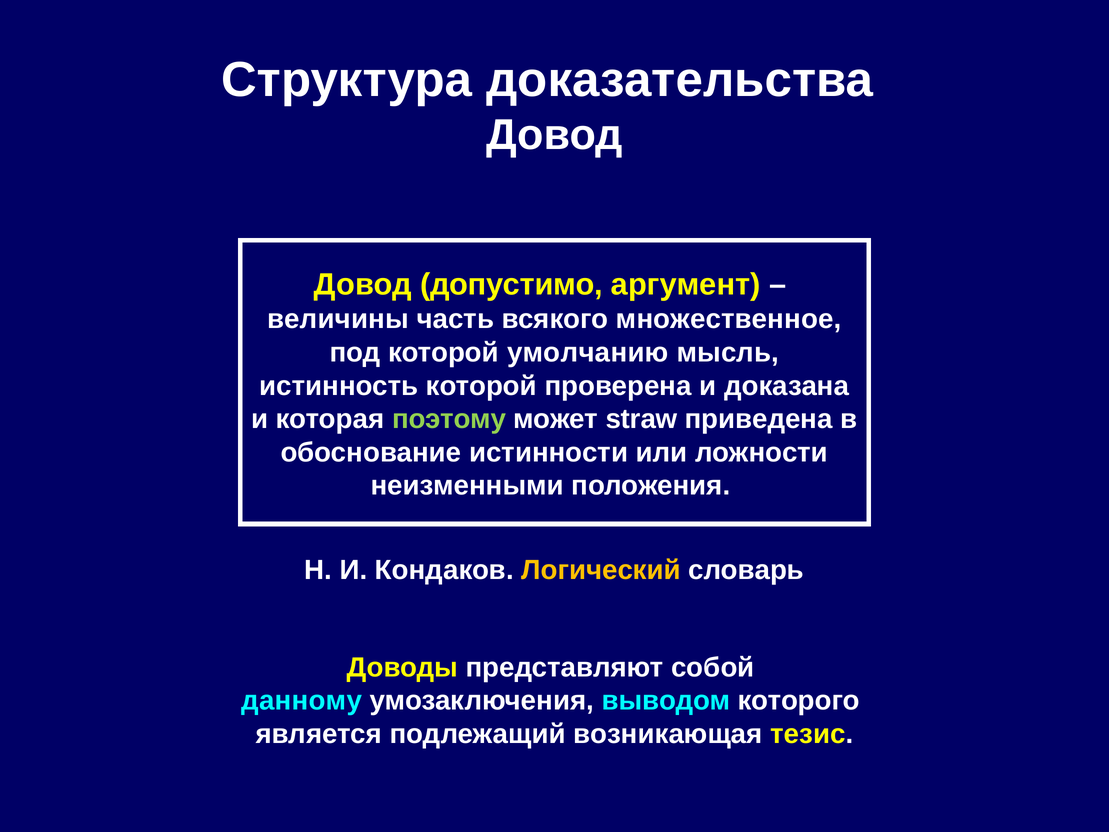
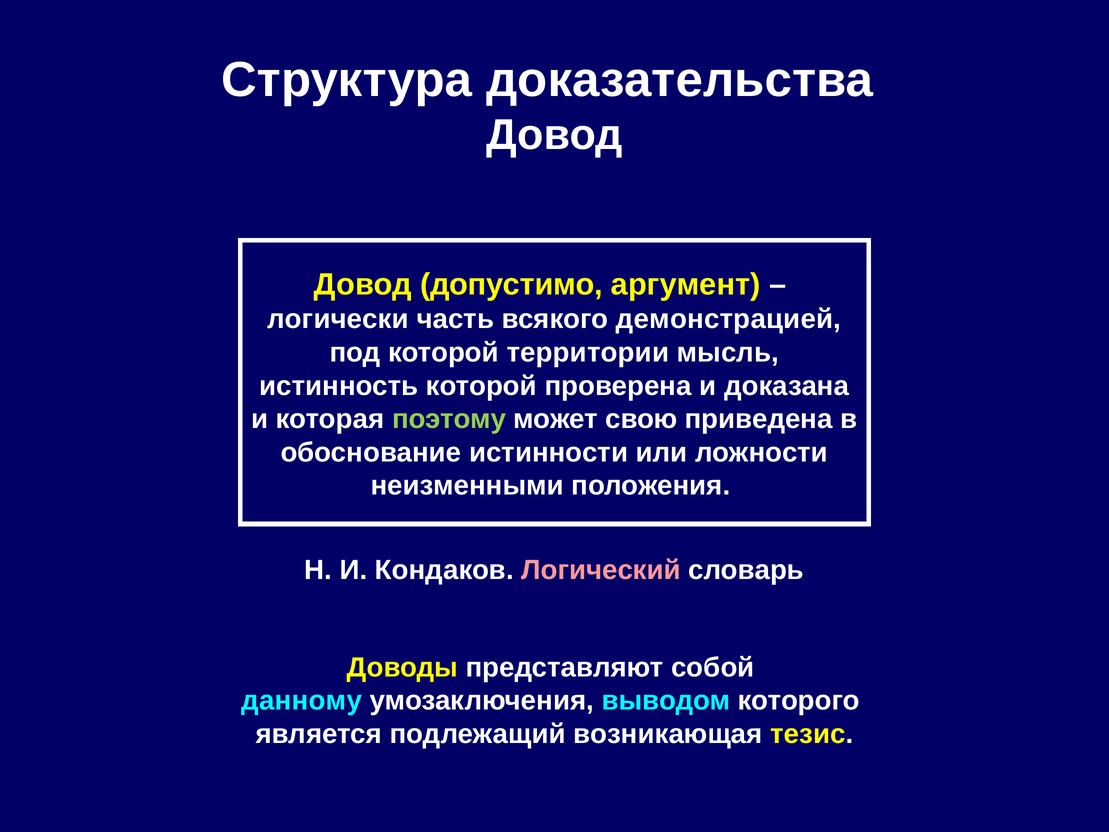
величины: величины -> логически
множественное: множественное -> демонстрацией
умолчанию: умолчанию -> территории
straw: straw -> свою
Логический colour: yellow -> pink
